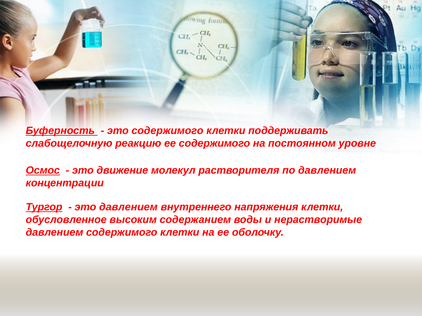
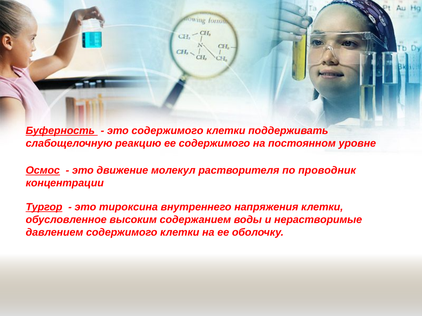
по давлением: давлением -> проводник
это давлением: давлением -> тироксина
